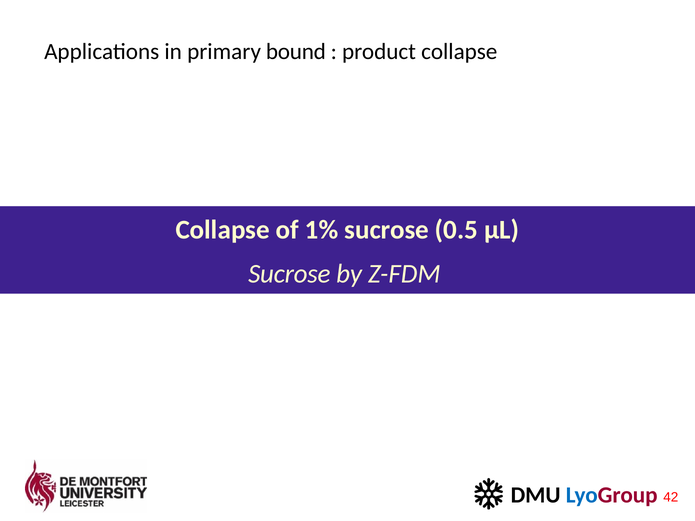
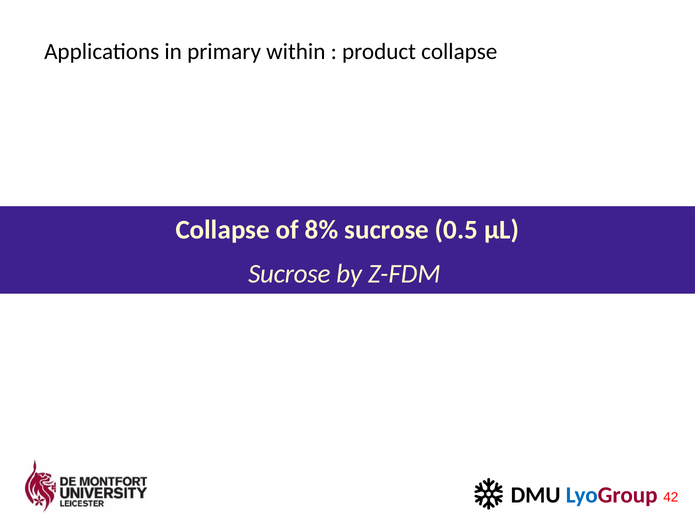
bound: bound -> within
1%: 1% -> 8%
